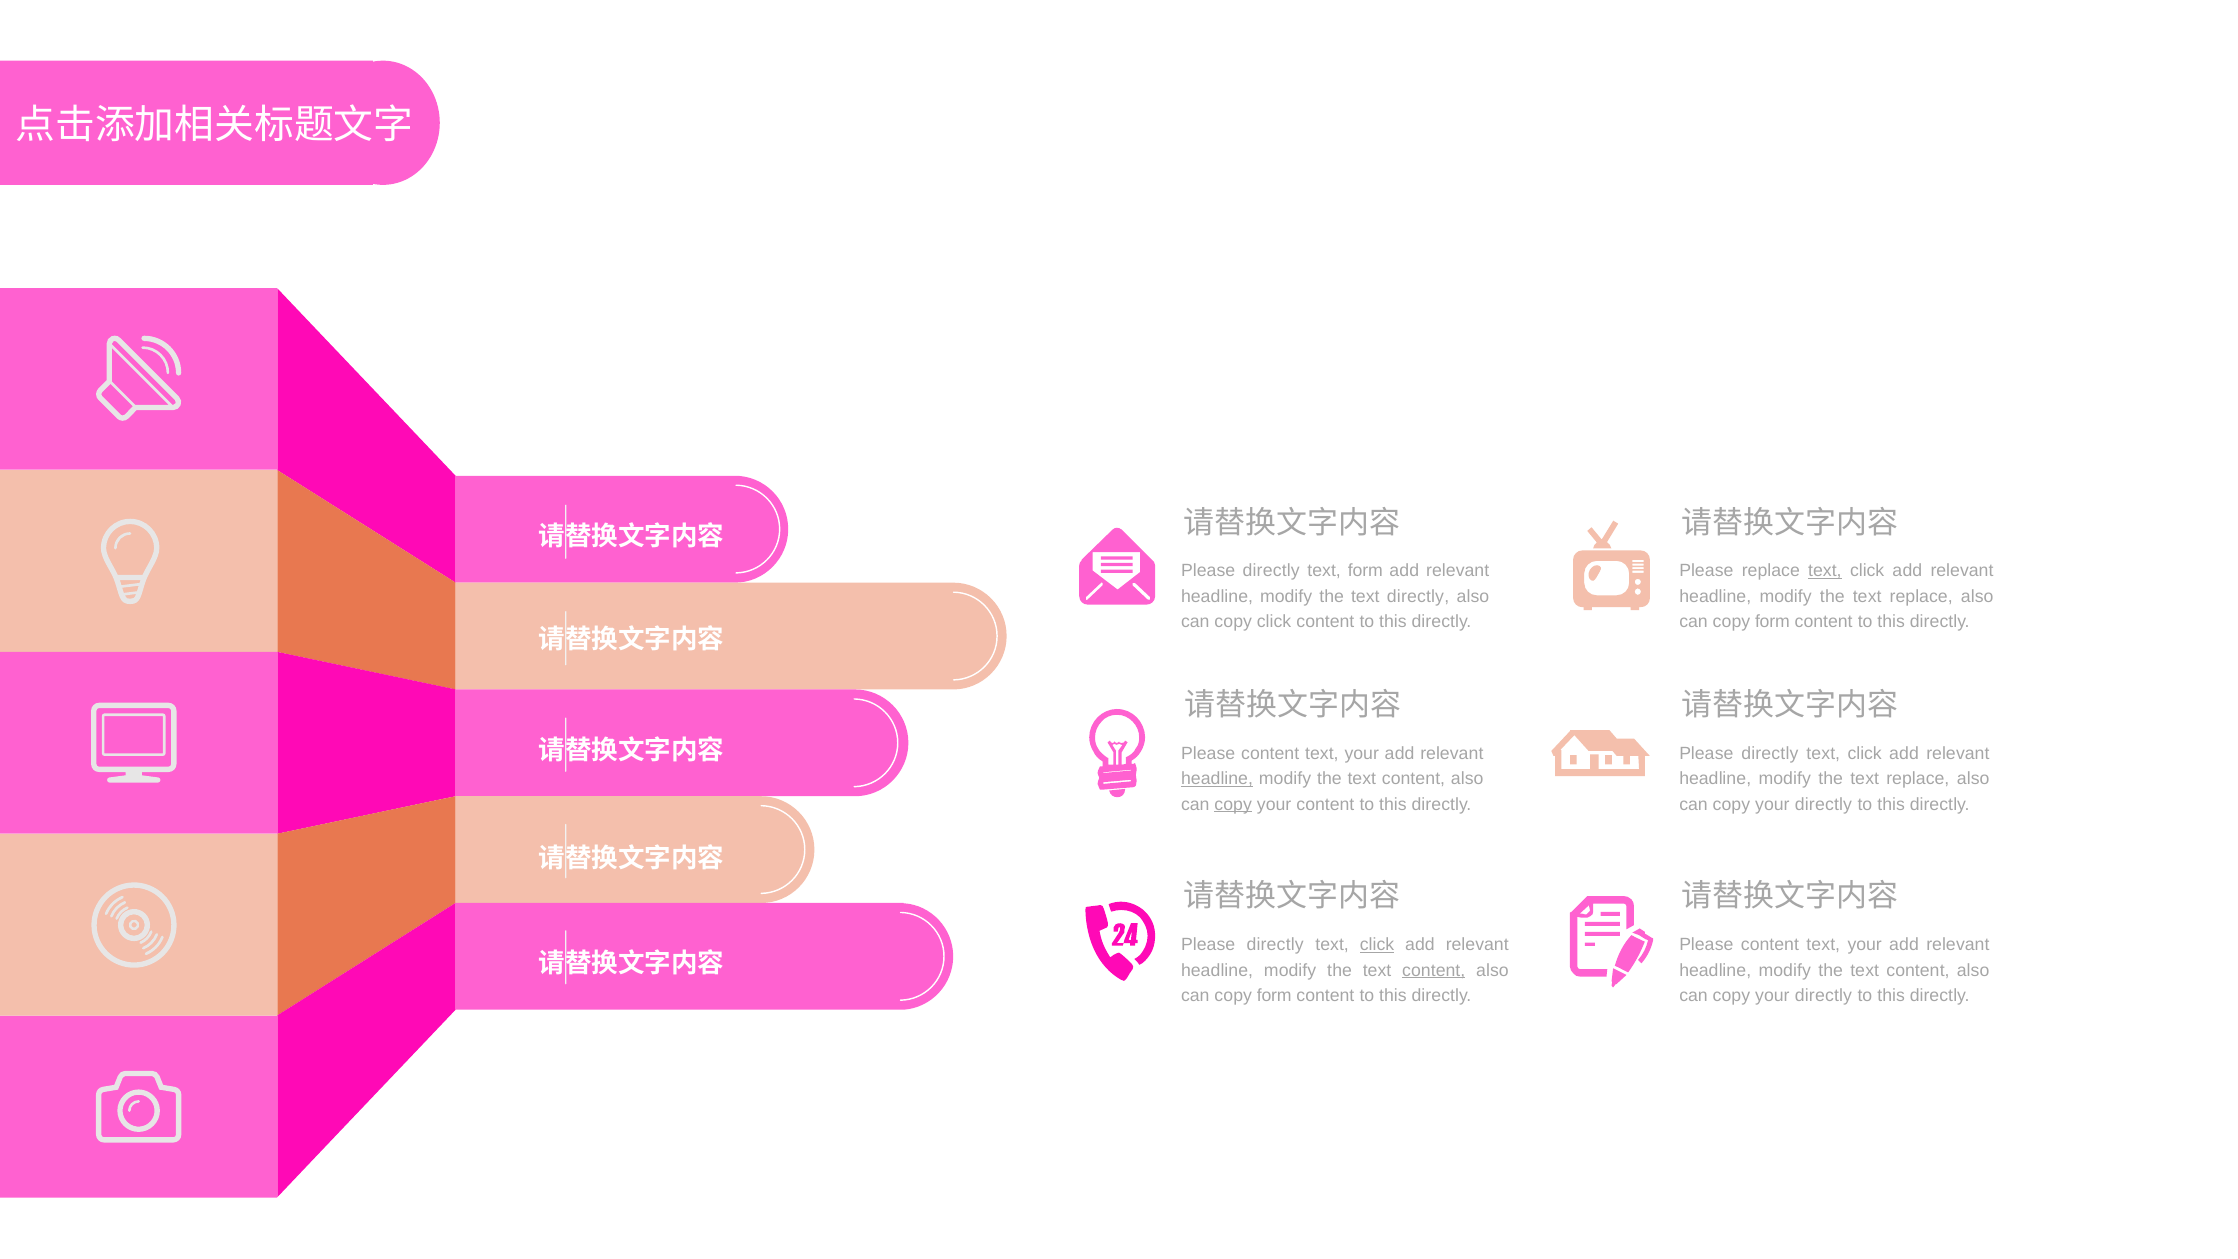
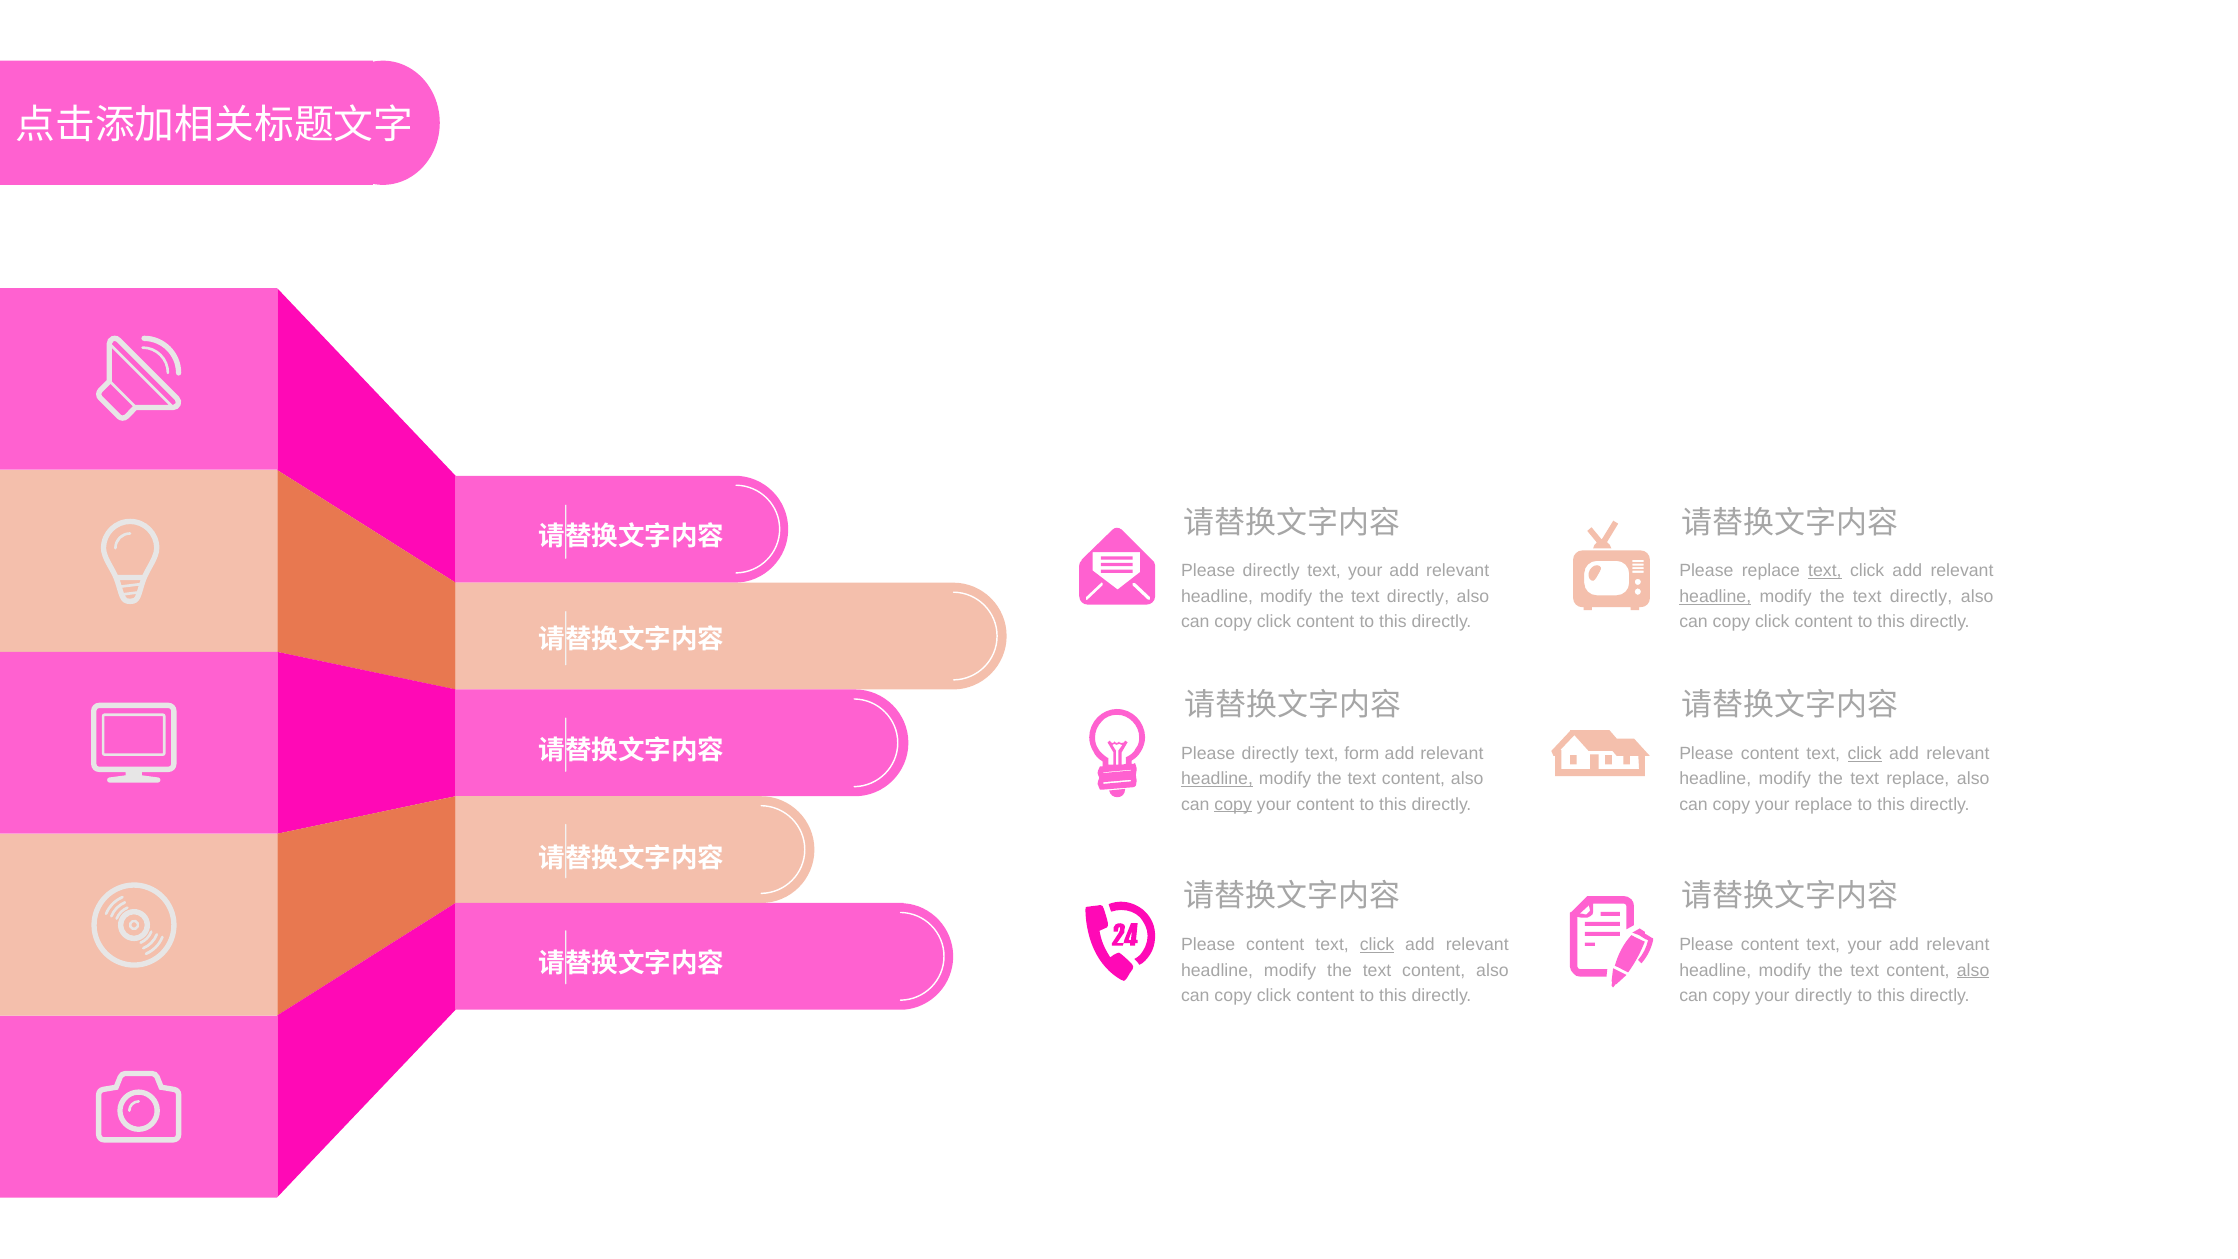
form at (1365, 571): form -> your
headline at (1715, 596) underline: none -> present
replace at (1921, 596): replace -> directly
form at (1772, 622): form -> click
content at (1270, 753): content -> directly
your at (1362, 753): your -> form
directly at (1770, 753): directly -> content
click at (1865, 753) underline: none -> present
directly at (1823, 804): directly -> replace
directly at (1275, 945): directly -> content
content at (1434, 970) underline: present -> none
also at (1973, 970) underline: none -> present
form at (1274, 996): form -> click
